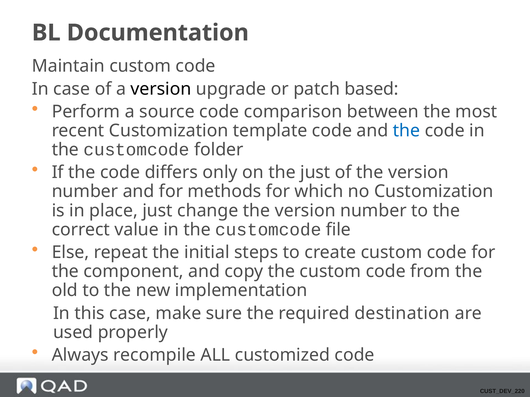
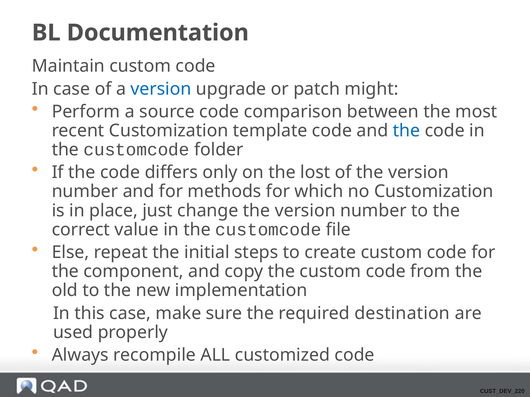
version at (161, 89) colour: black -> blue
based: based -> might
the just: just -> lost
